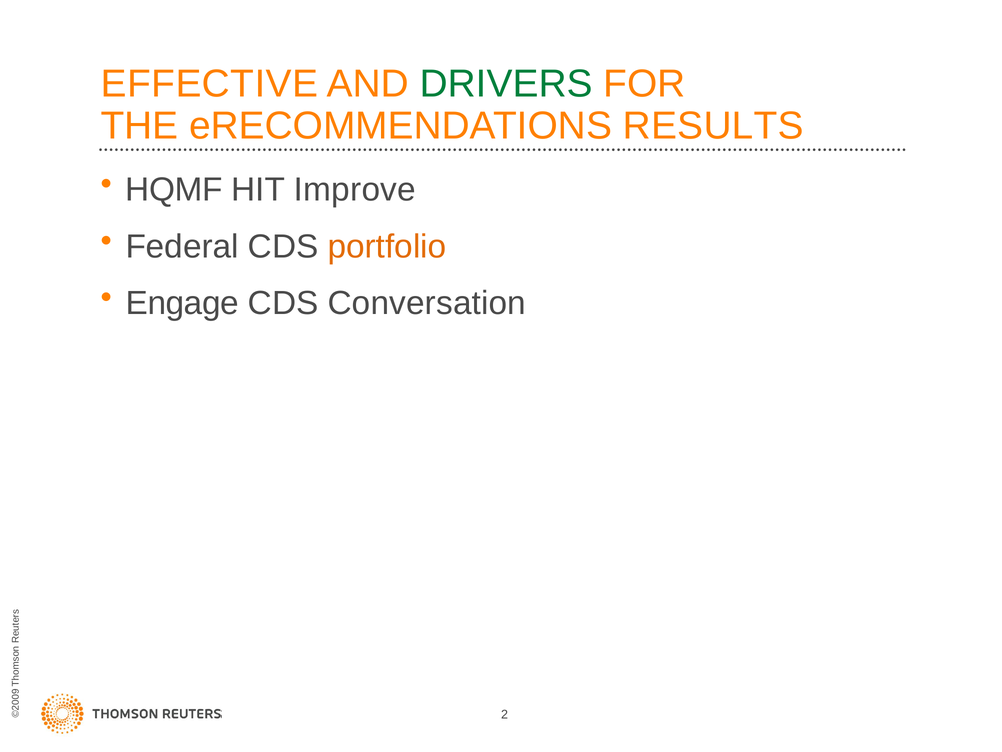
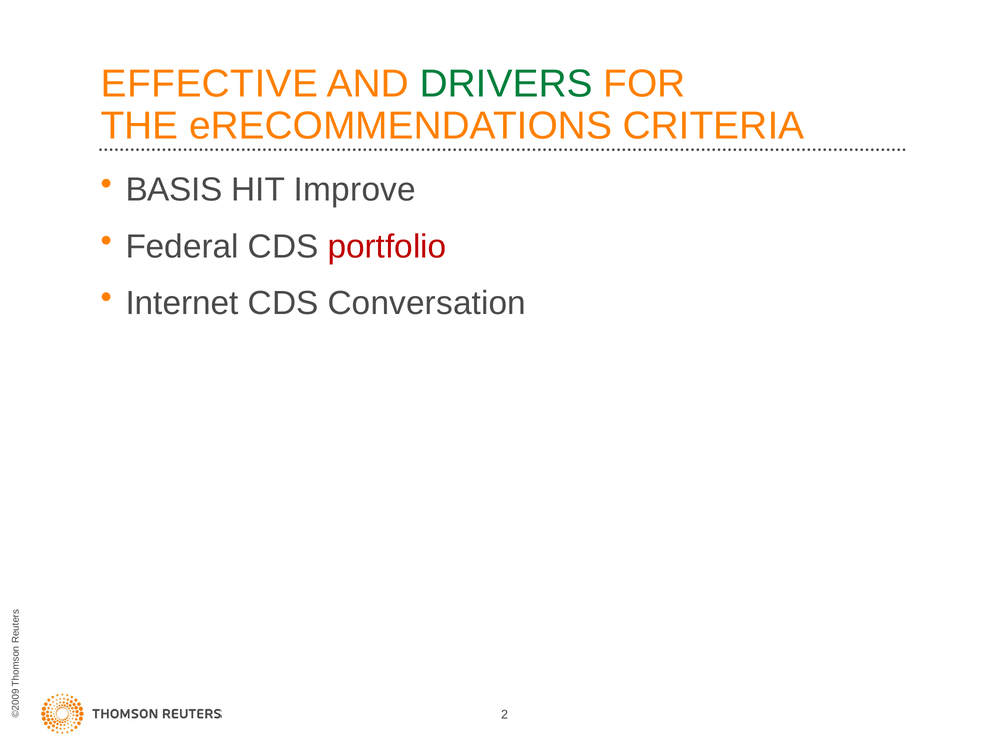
RESULTS: RESULTS -> CRITERIA
HQMF: HQMF -> BASIS
portfolio colour: orange -> red
Engage: Engage -> Internet
